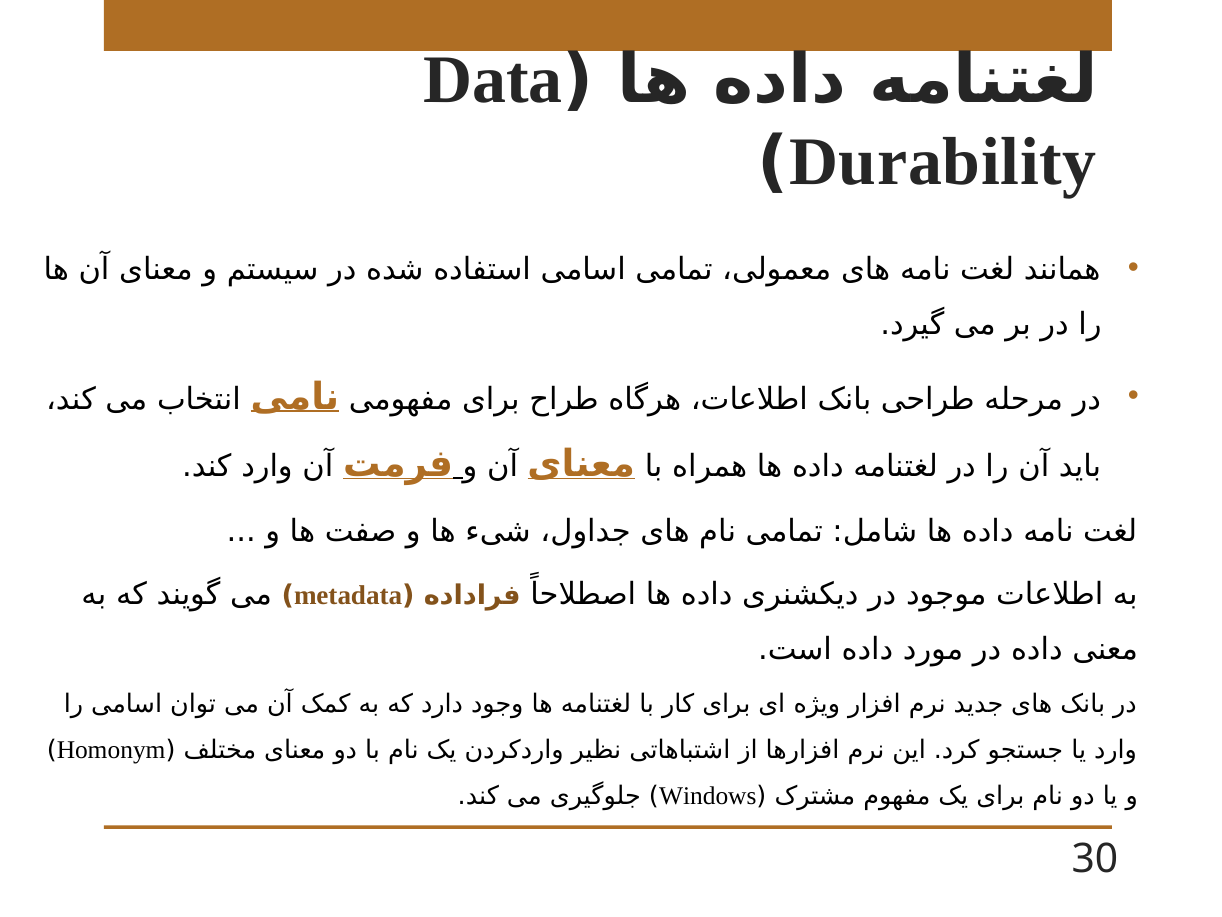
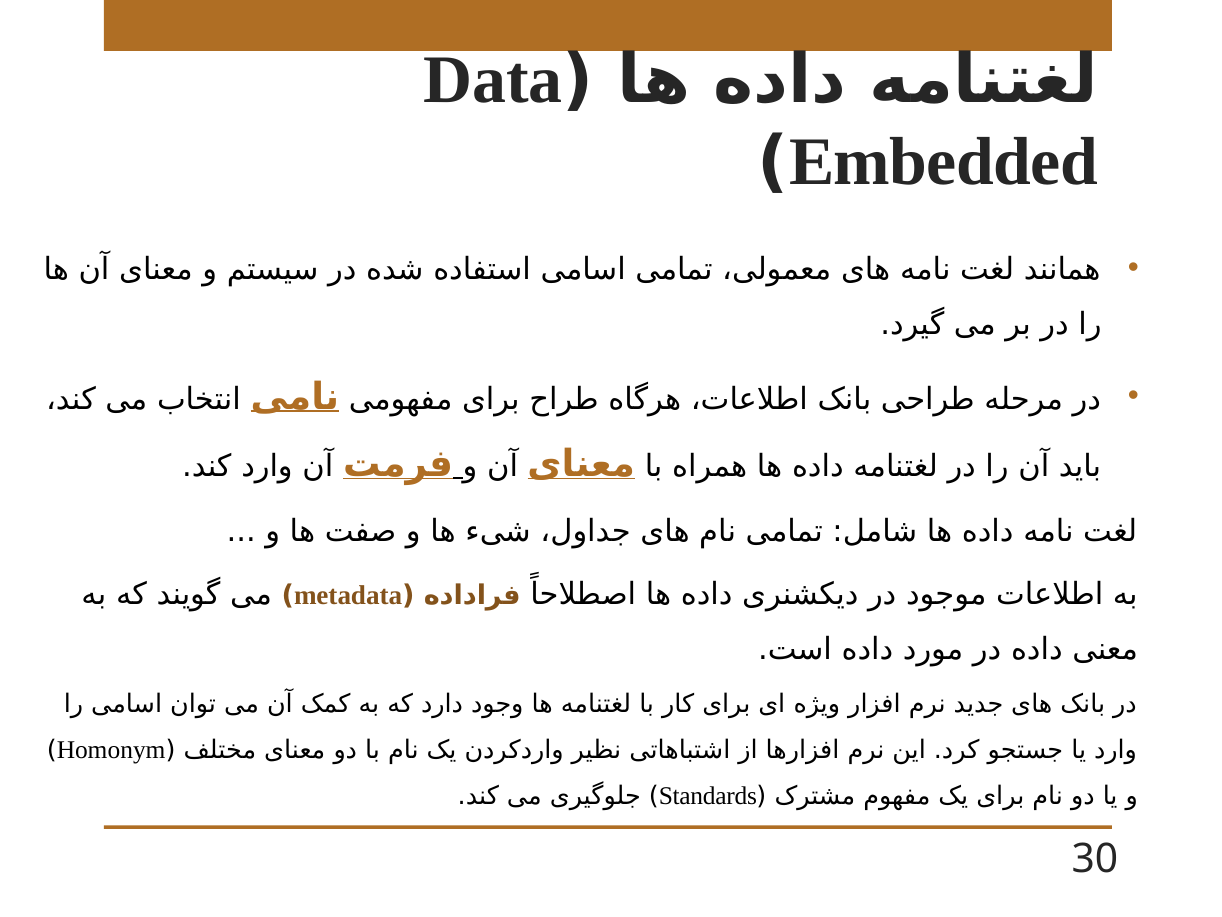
Durability: Durability -> Embedded
Windows: Windows -> Standards
